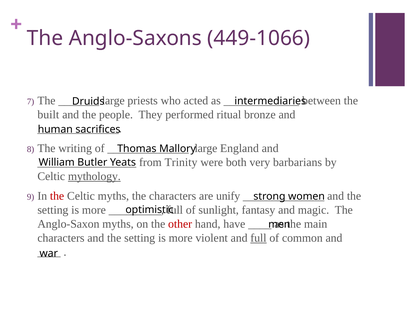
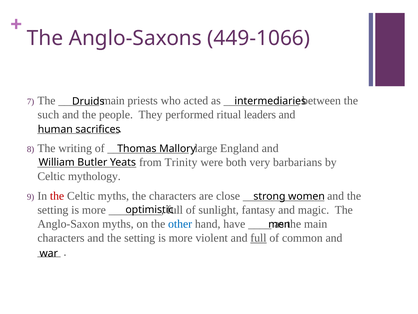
large at (113, 100): large -> main
built: built -> such
bronze: bronze -> leaders
mythology underline: present -> none
unify: unify -> close
other colour: red -> blue
